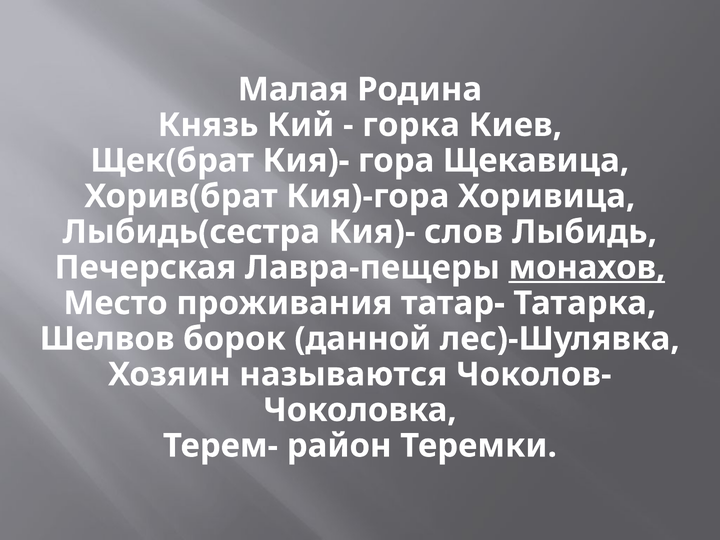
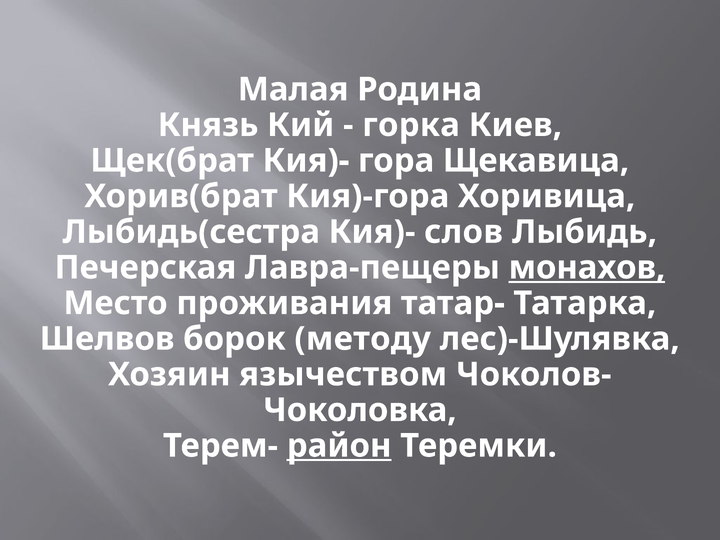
данной: данной -> методу
называются: называются -> язычеством
район underline: none -> present
